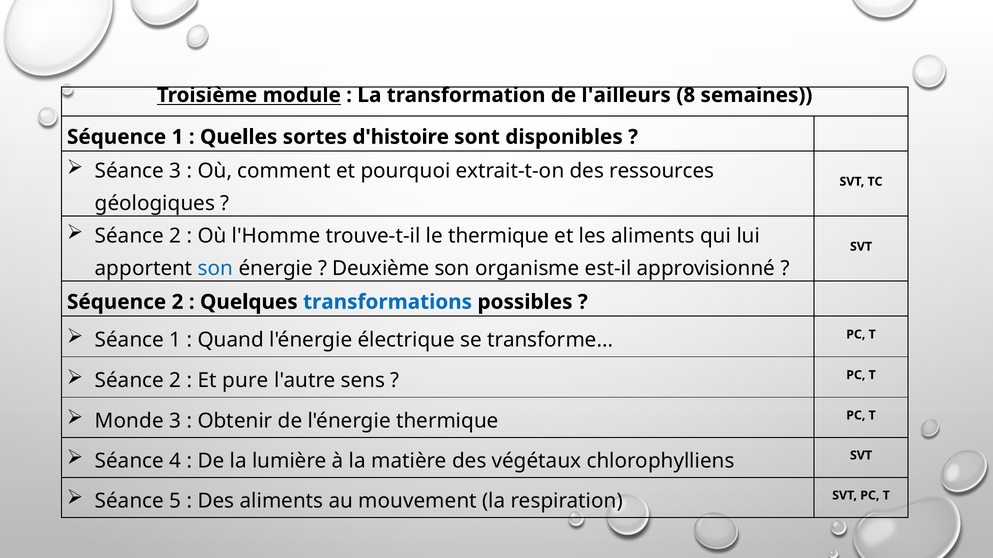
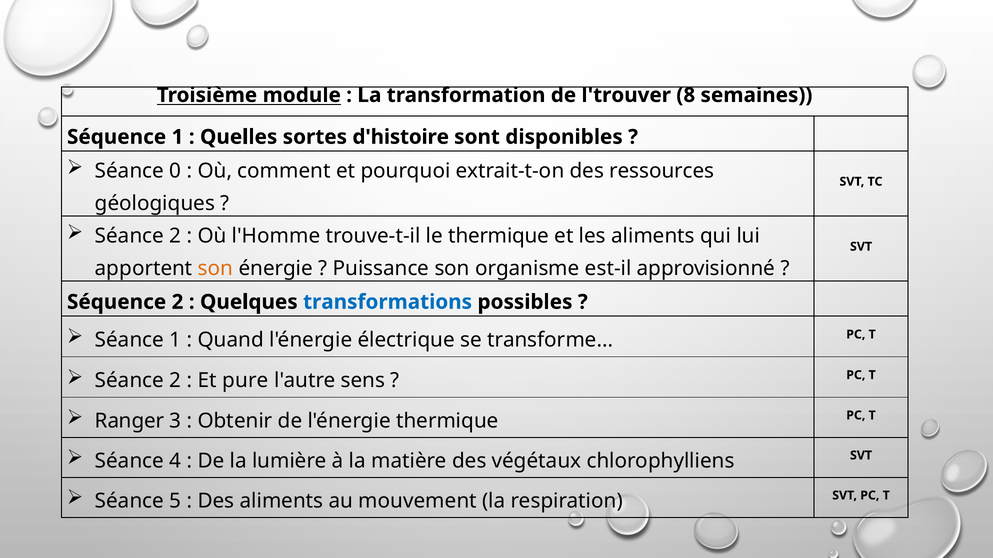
l'ailleurs: l'ailleurs -> l'trouver
Séance 3: 3 -> 0
son at (216, 268) colour: blue -> orange
Deuxième: Deuxième -> Puissance
Monde: Monde -> Ranger
